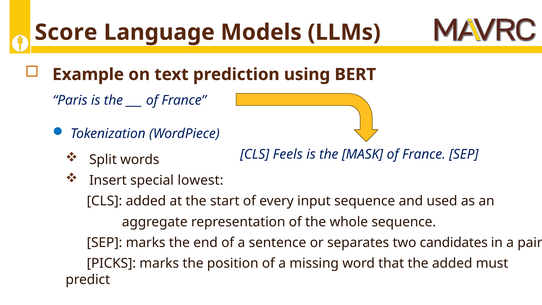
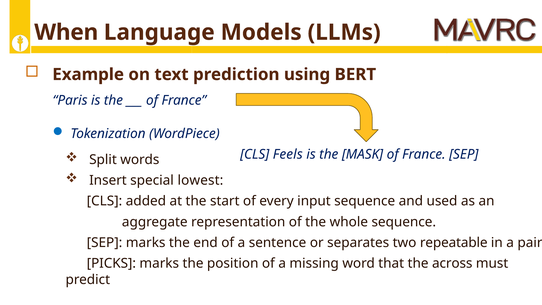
Score: Score -> When
candidates: candidates -> repeatable
the added: added -> across
